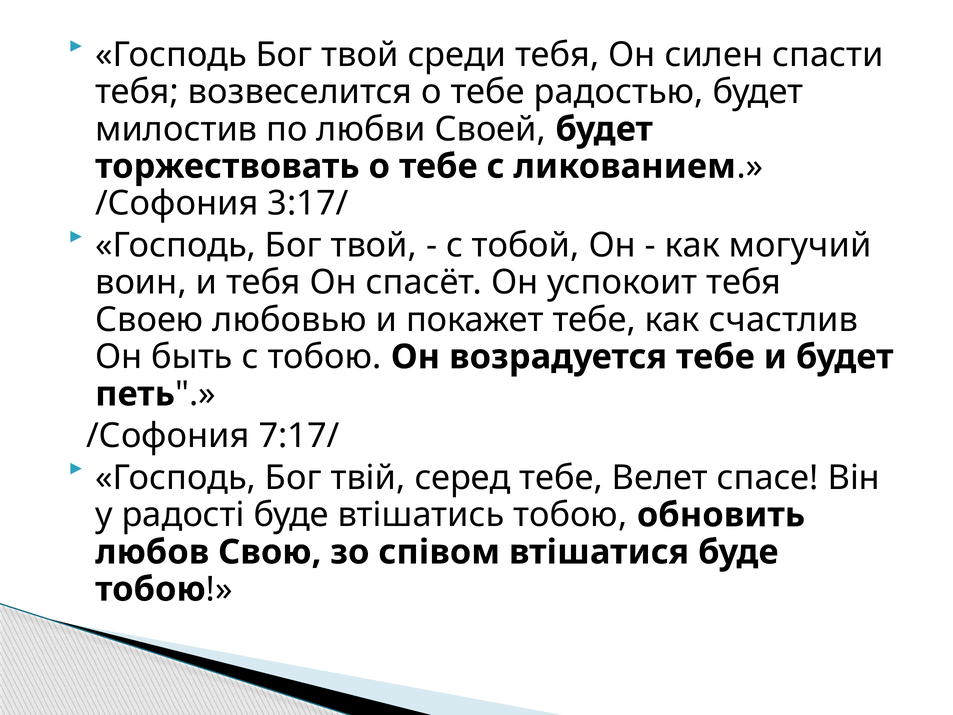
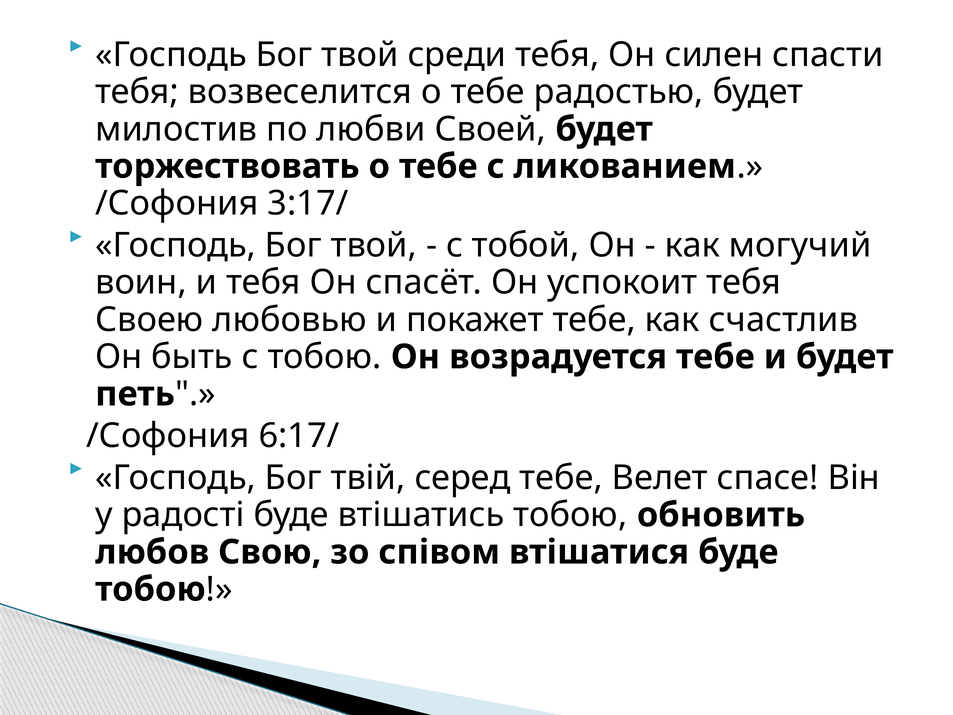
7:17/: 7:17/ -> 6:17/
